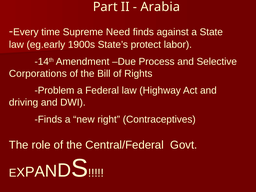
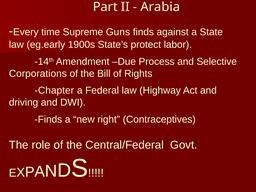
Need: Need -> Guns
Problem: Problem -> Chapter
